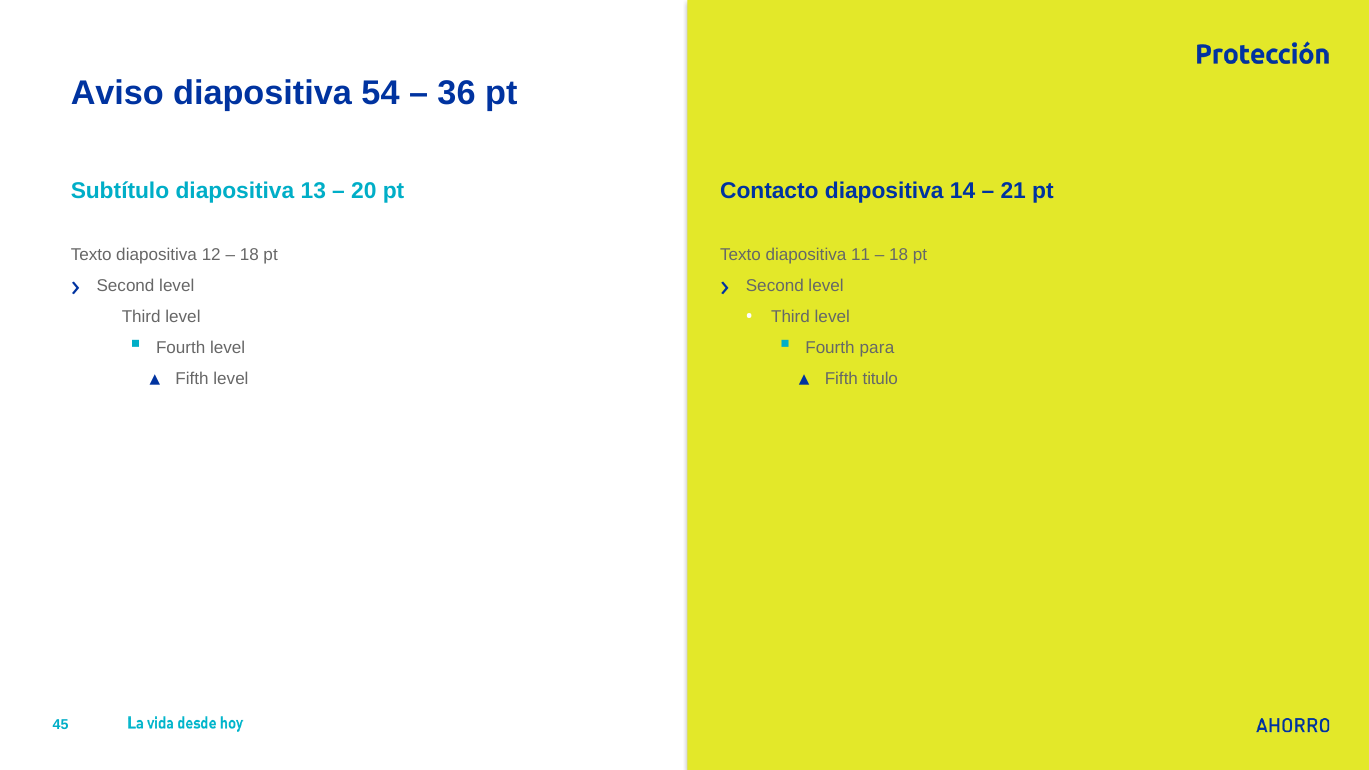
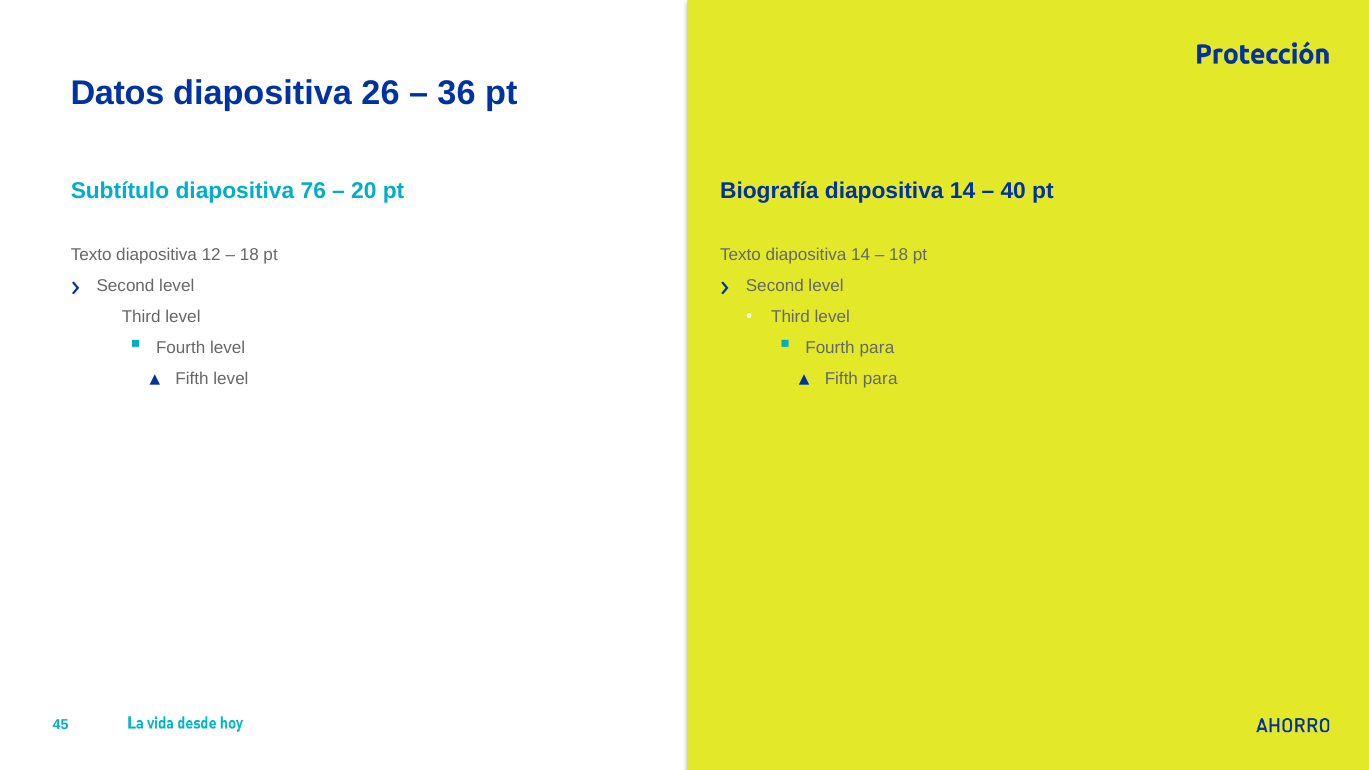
Aviso: Aviso -> Datos
54: 54 -> 26
13: 13 -> 76
Contacto: Contacto -> Biografía
21: 21 -> 40
Texto diapositiva 11: 11 -> 14
Fifth titulo: titulo -> para
